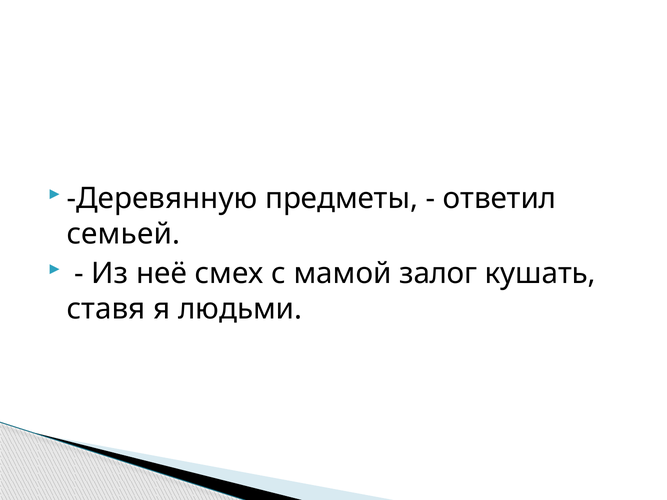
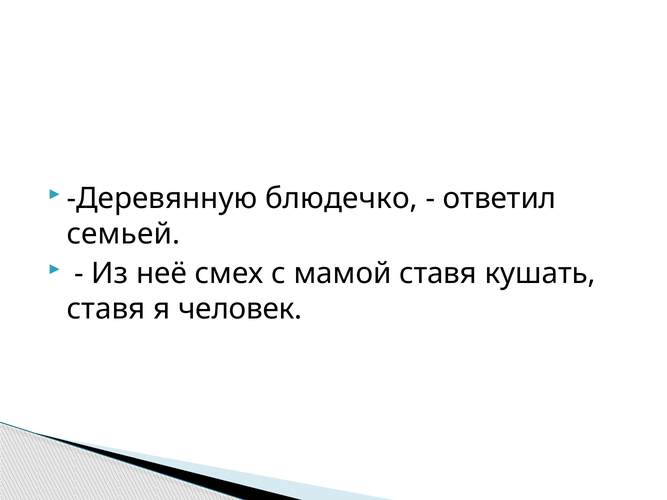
предметы: предметы -> блюдечко
мамой залог: залог -> ставя
людьми: людьми -> человек
